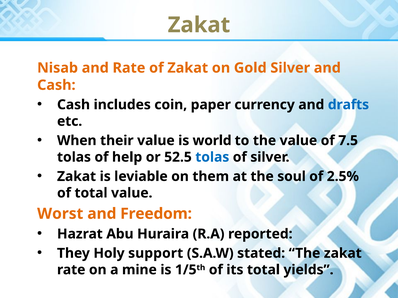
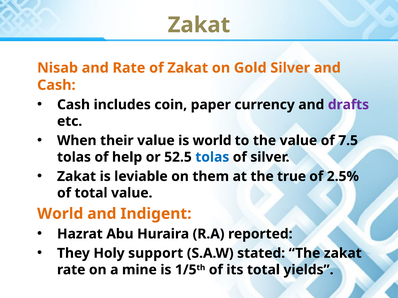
drafts colour: blue -> purple
soul: soul -> true
Worst at (60, 214): Worst -> World
Freedom: Freedom -> Indigent
